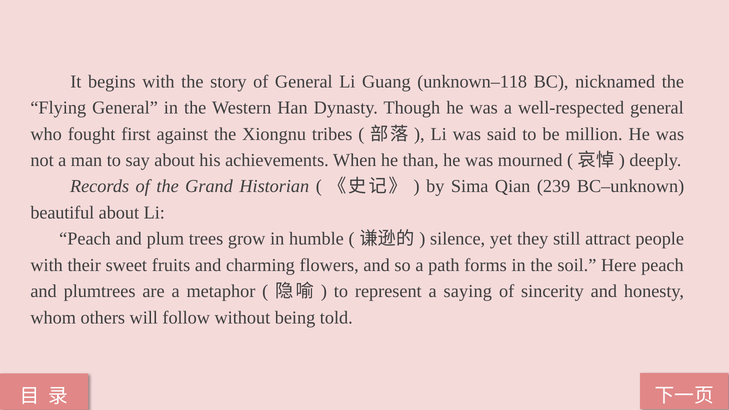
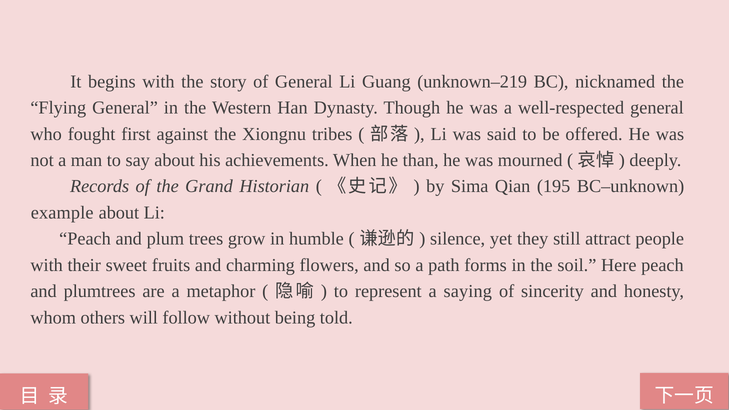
unknown–118: unknown–118 -> unknown–219
million: million -> offered
239: 239 -> 195
beautiful: beautiful -> example
